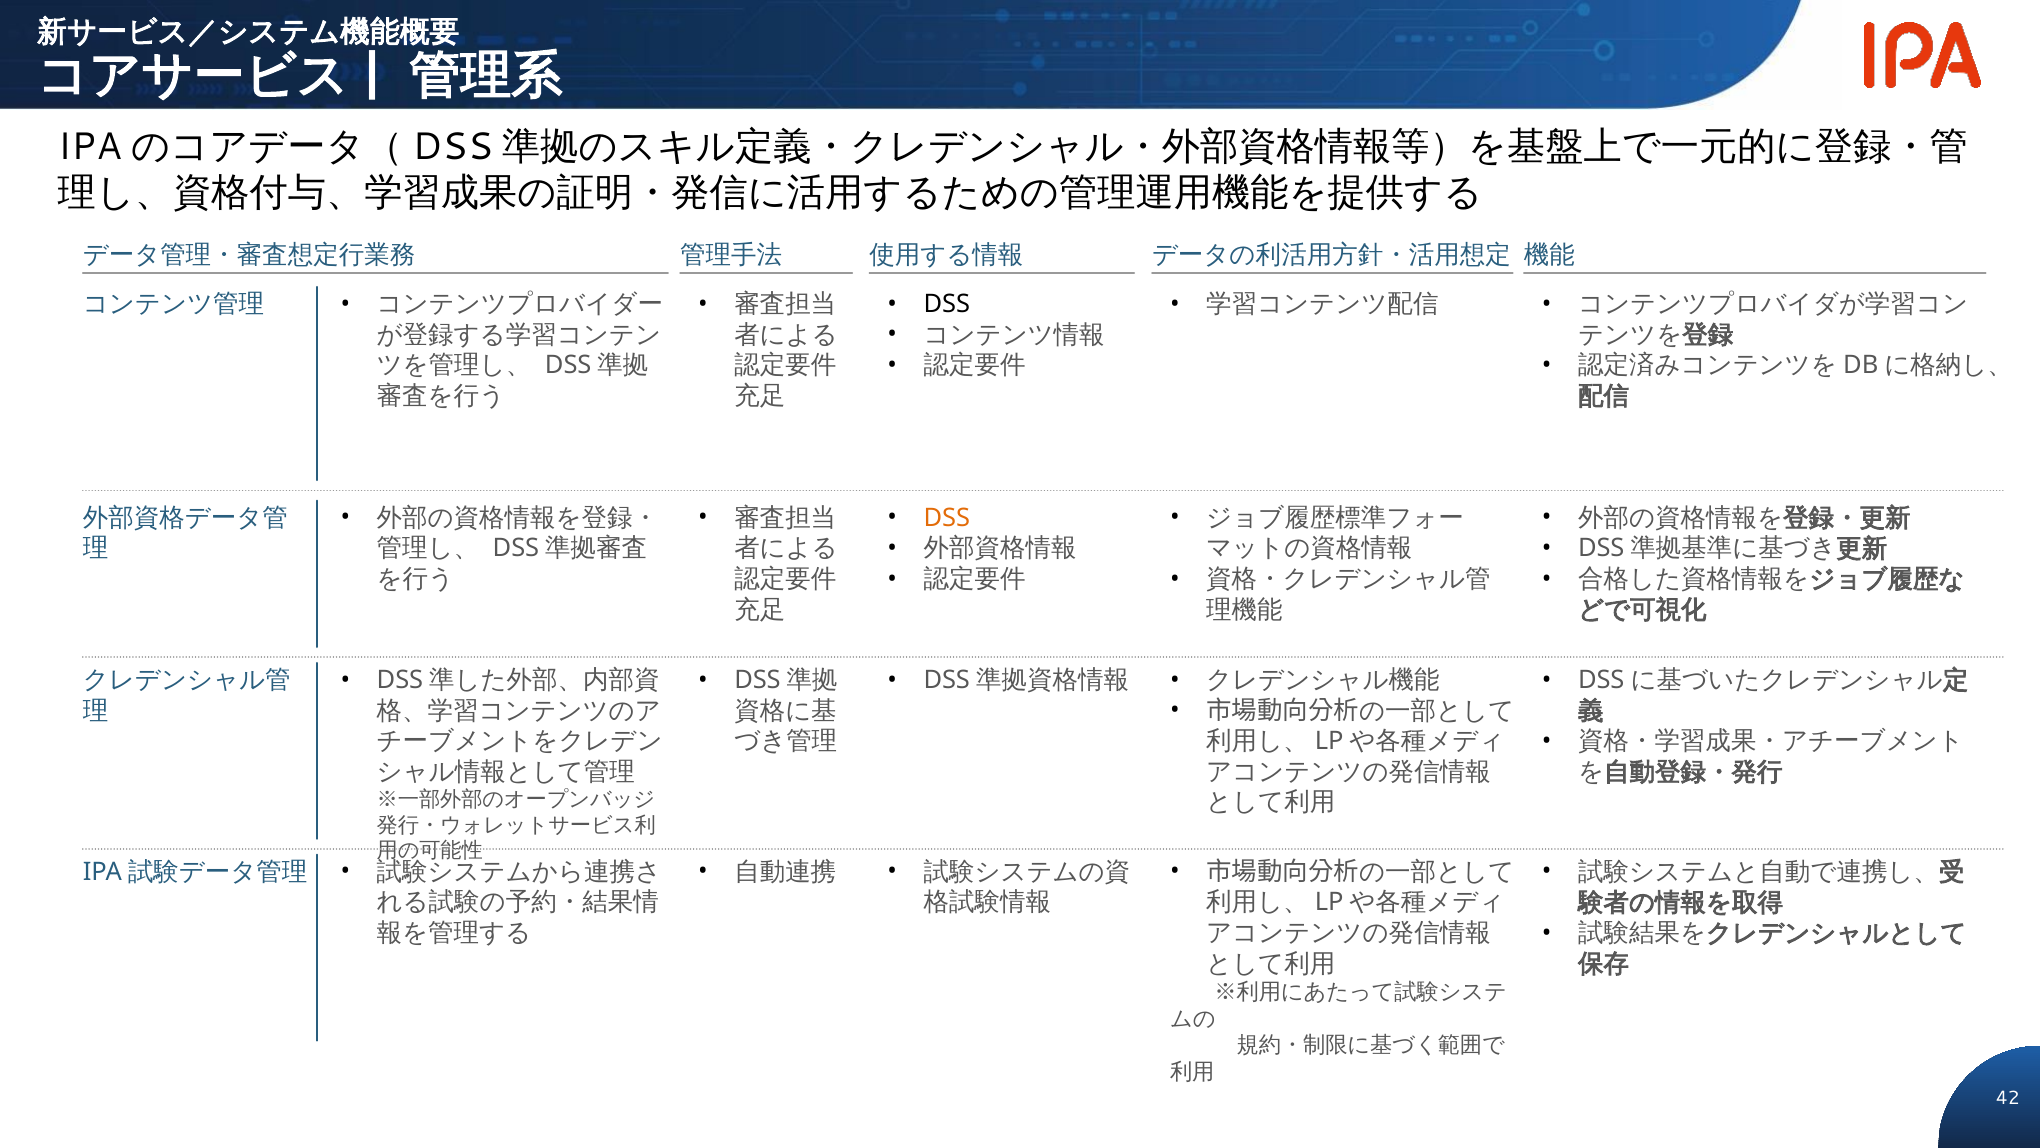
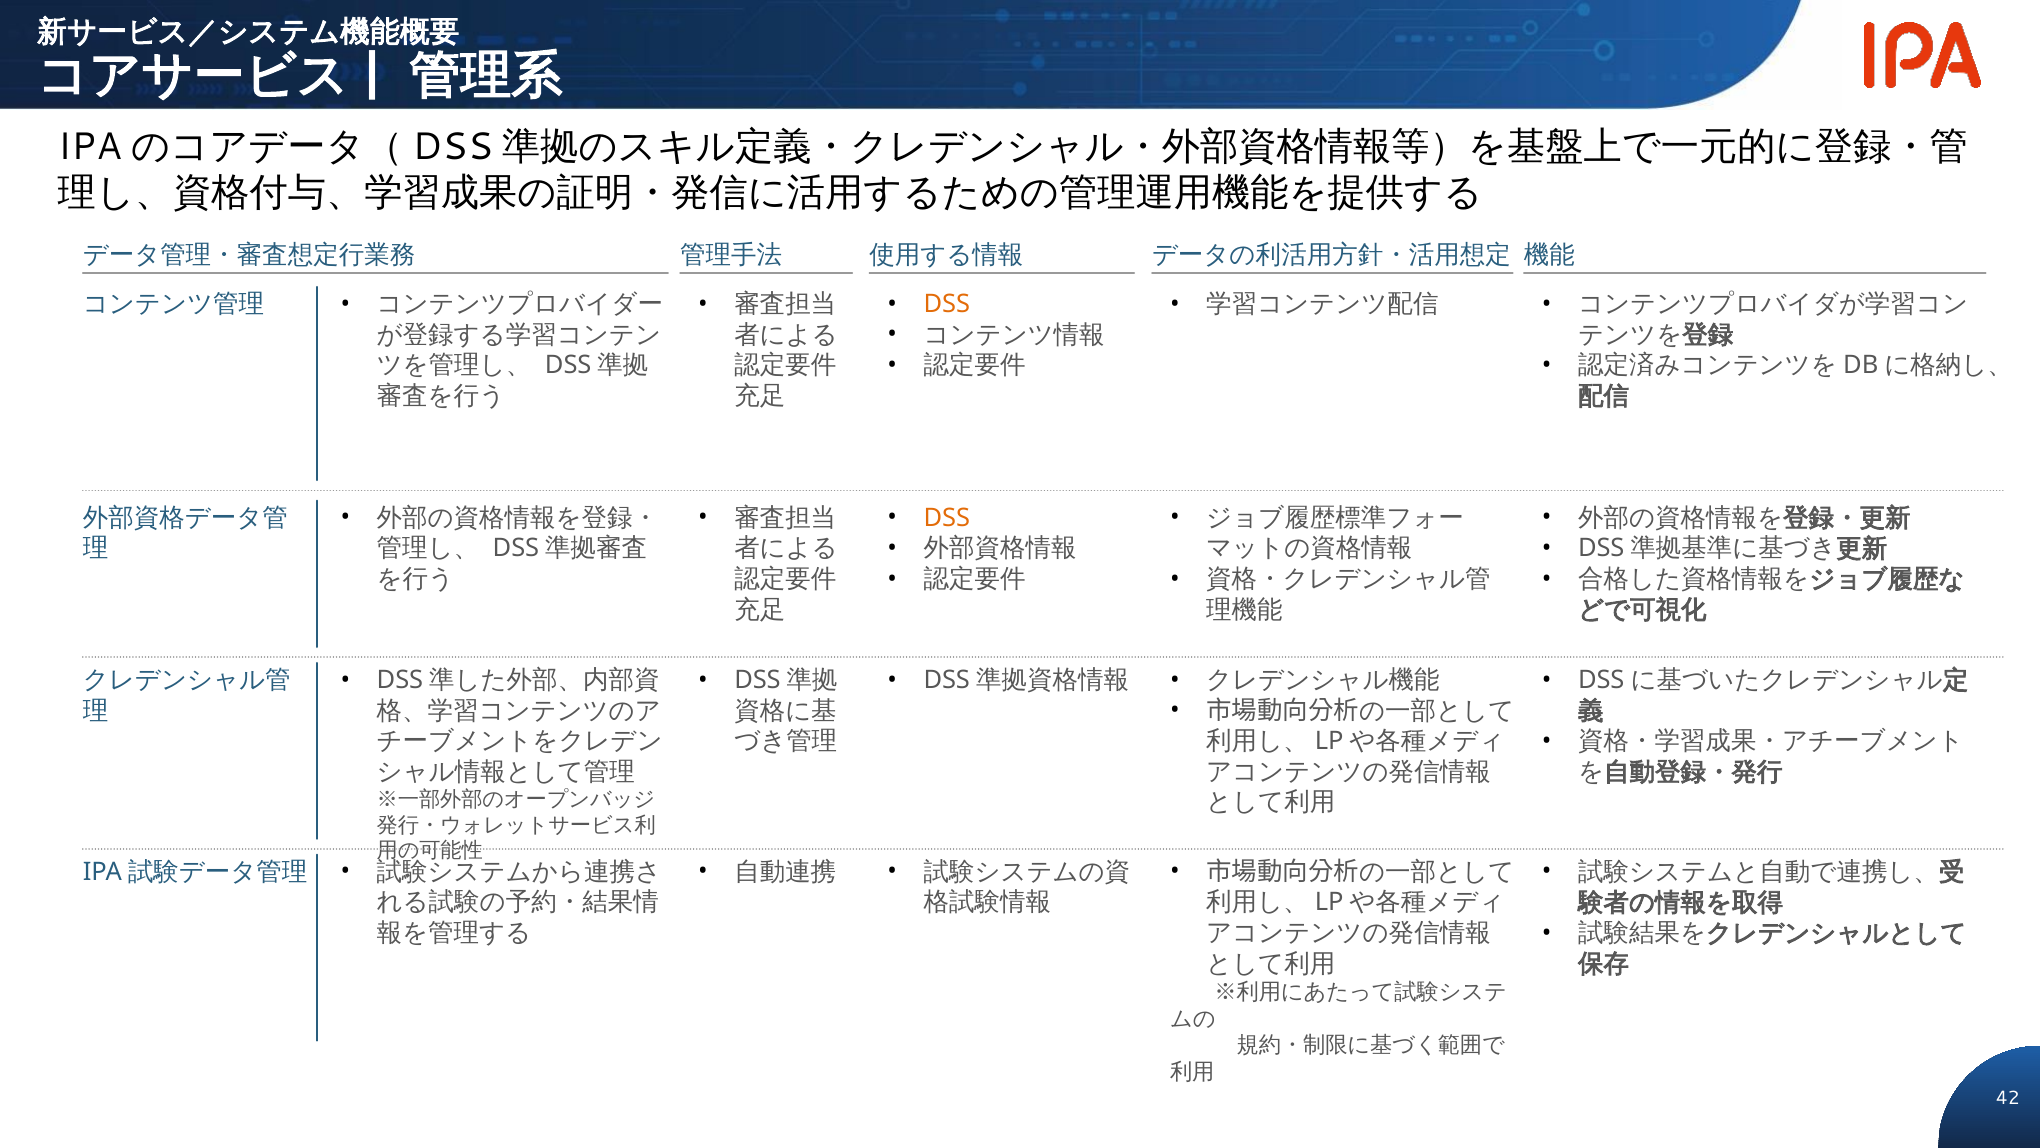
DSS at (947, 304) colour: black -> orange
